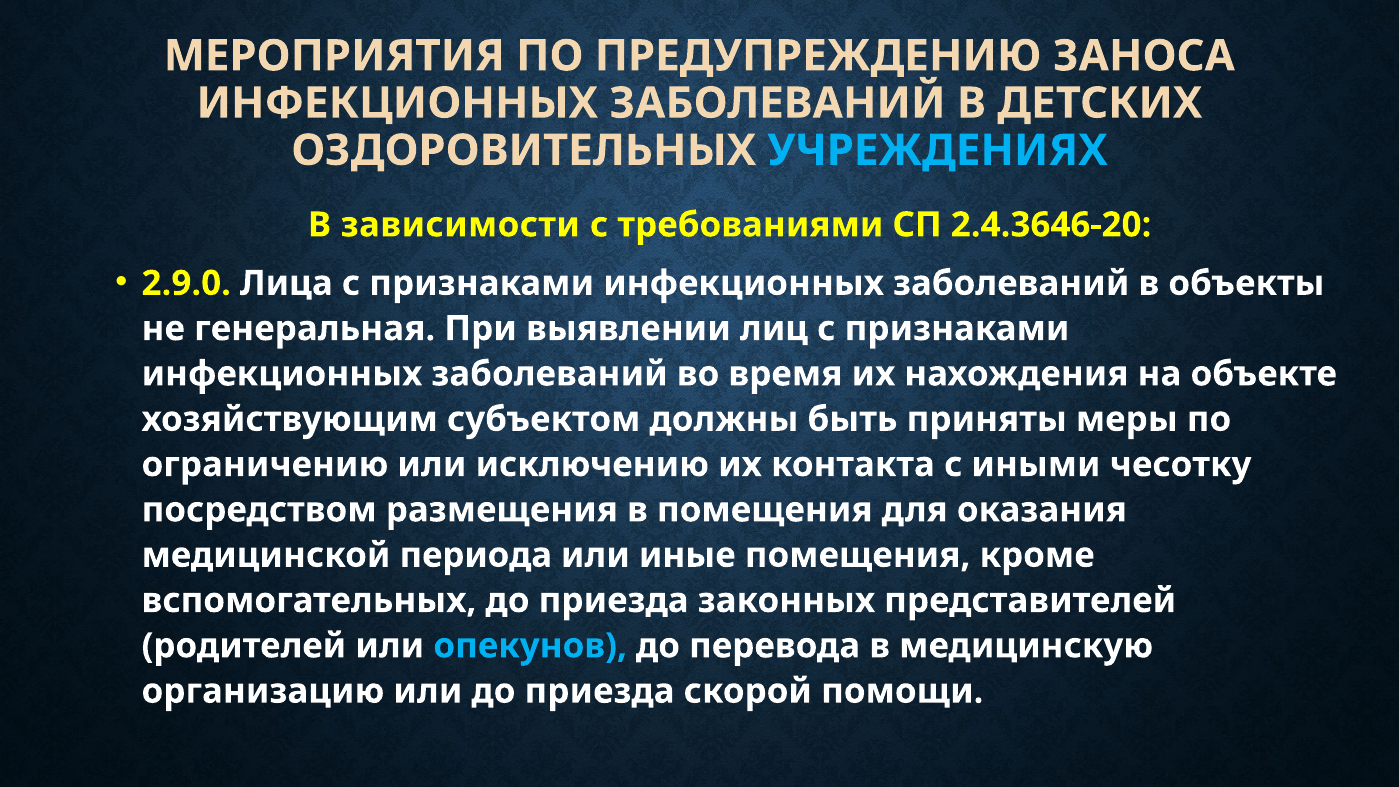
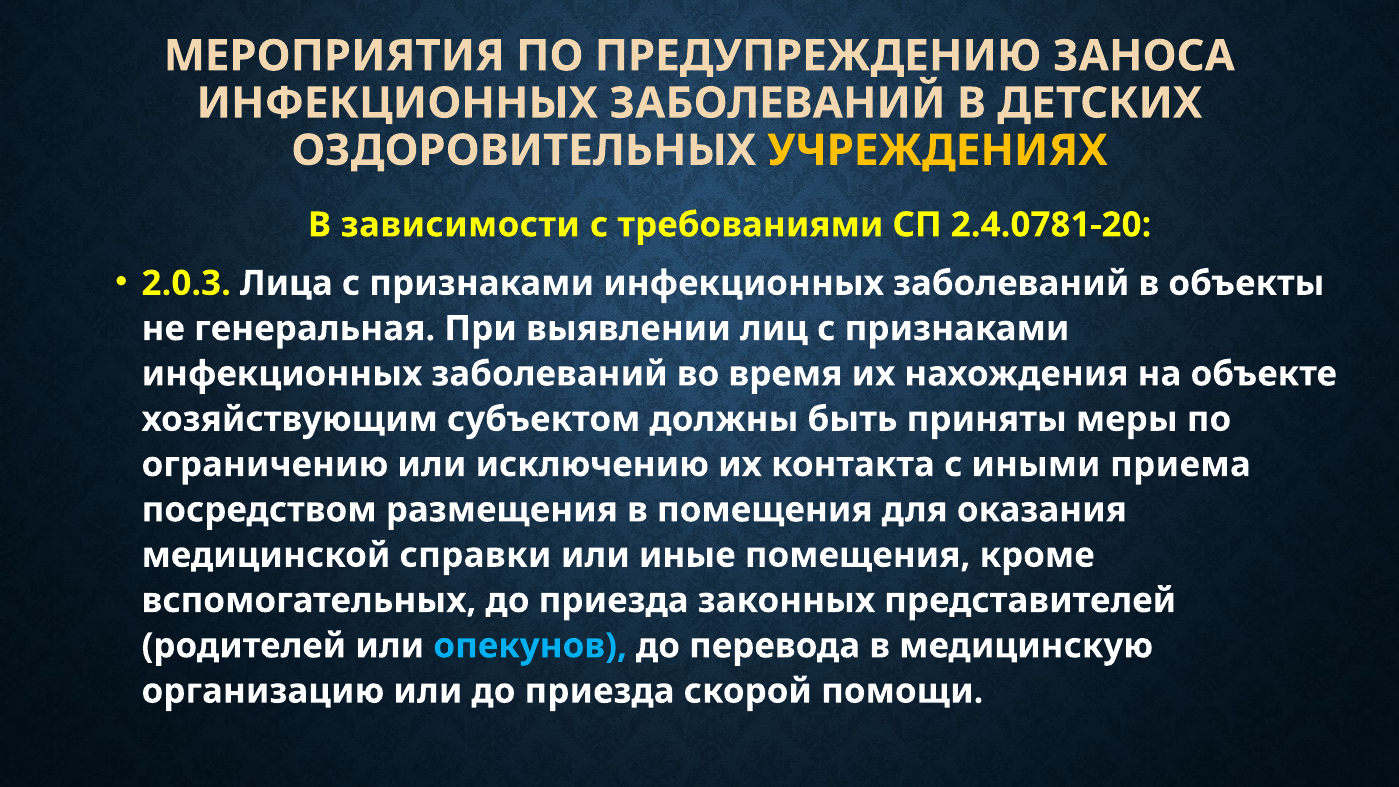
УЧРЕЖДЕНИЯХ colour: light blue -> yellow
2.4.3646-20: 2.4.3646-20 -> 2.4.0781-20
2.9.0: 2.9.0 -> 2.0.3
чесотку: чесотку -> приема
периода: периода -> справки
